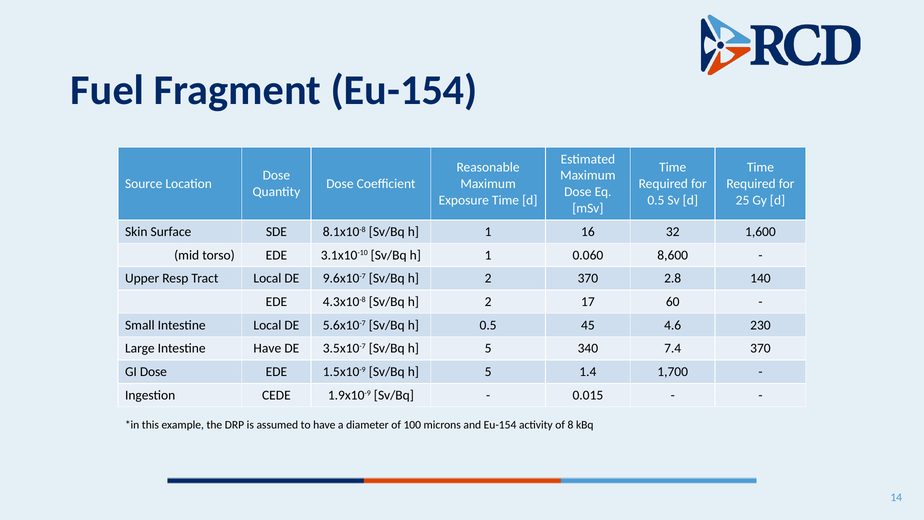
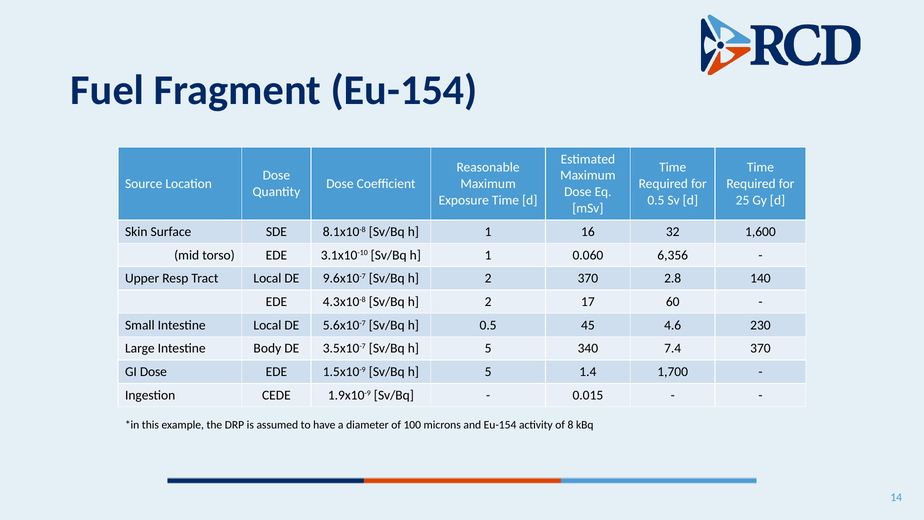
8,600: 8,600 -> 6,356
Intestine Have: Have -> Body
